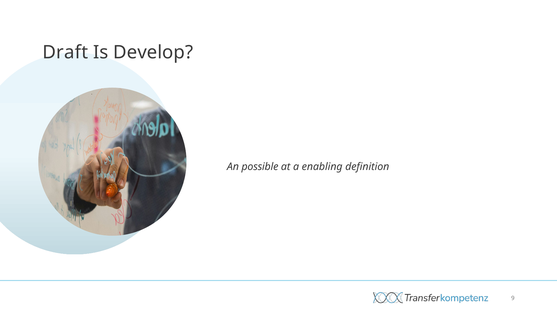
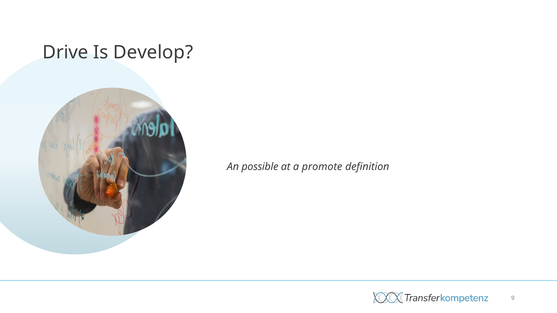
Draft: Draft -> Drive
enabling: enabling -> promote
